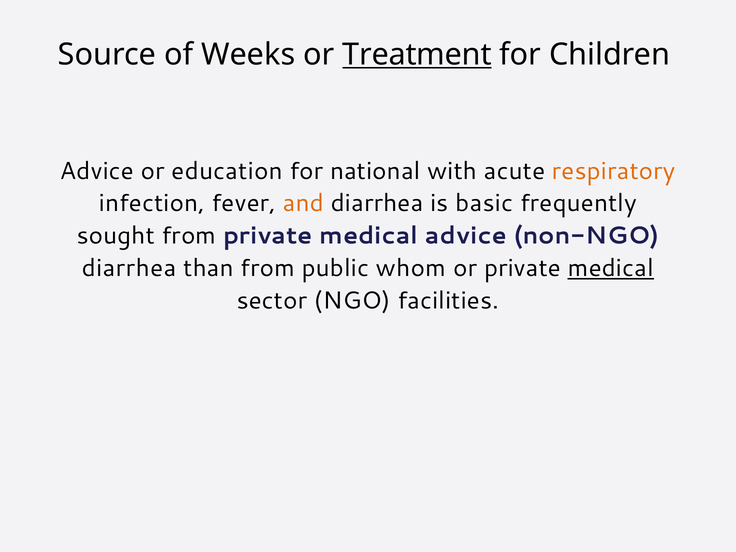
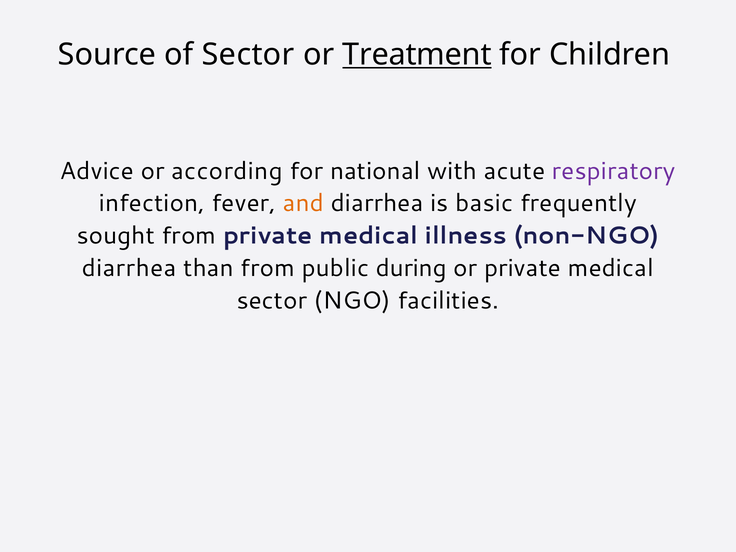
of Weeks: Weeks -> Sector
education: education -> according
respiratory colour: orange -> purple
medical advice: advice -> illness
whom: whom -> during
medical at (611, 268) underline: present -> none
